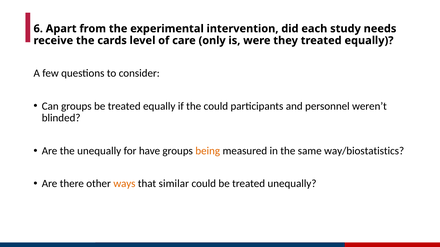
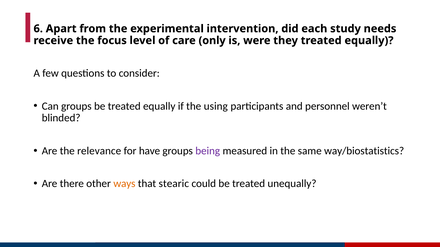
cards: cards -> focus
the could: could -> using
the unequally: unequally -> relevance
being colour: orange -> purple
similar: similar -> stearic
